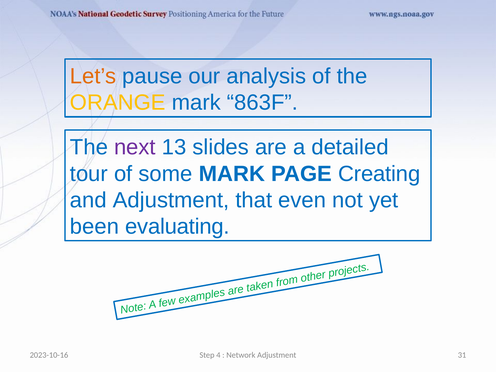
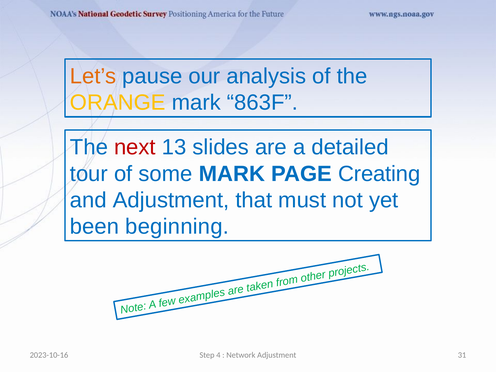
next colour: purple -> red
even: even -> must
evaluating: evaluating -> beginning
